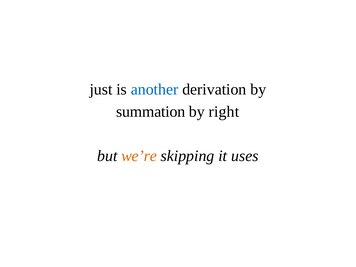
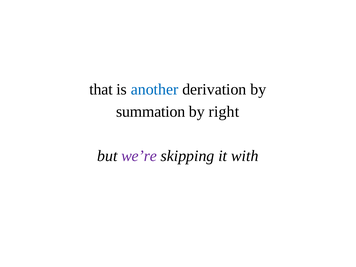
just: just -> that
we’re colour: orange -> purple
uses: uses -> with
